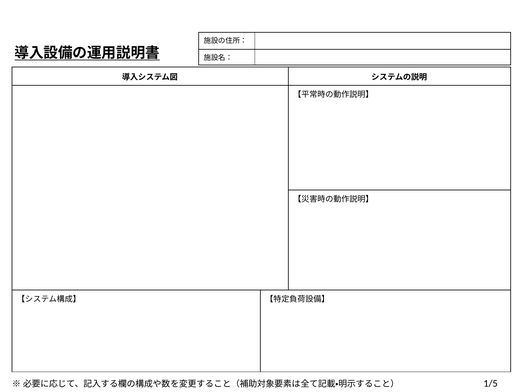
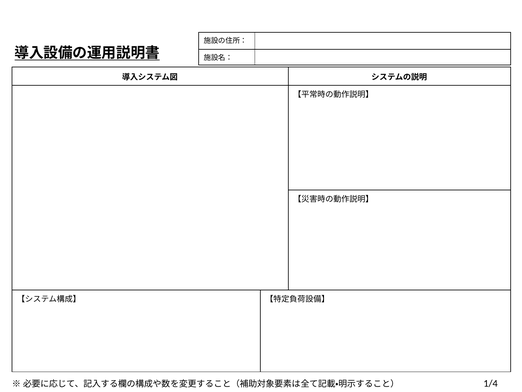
1/5: 1/5 -> 1/4
